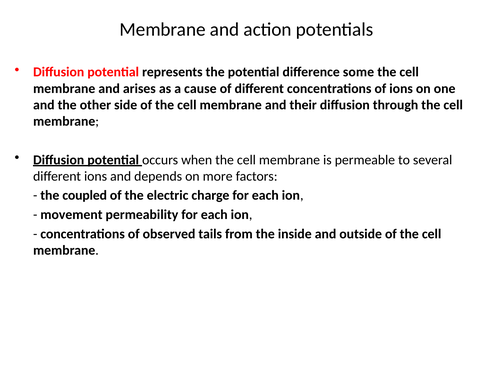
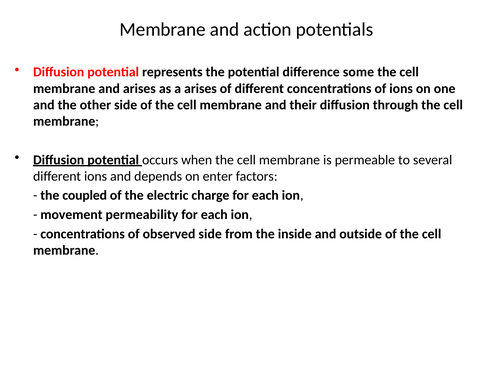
a cause: cause -> arises
more: more -> enter
observed tails: tails -> side
